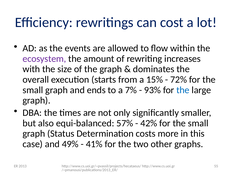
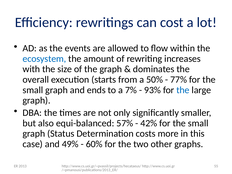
ecosystem colour: purple -> blue
15%: 15% -> 50%
72%: 72% -> 77%
41%: 41% -> 60%
